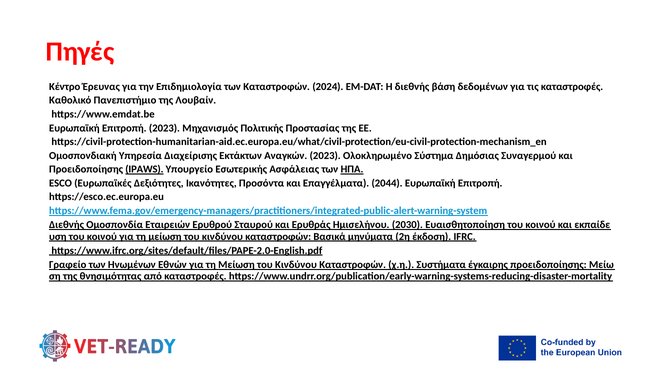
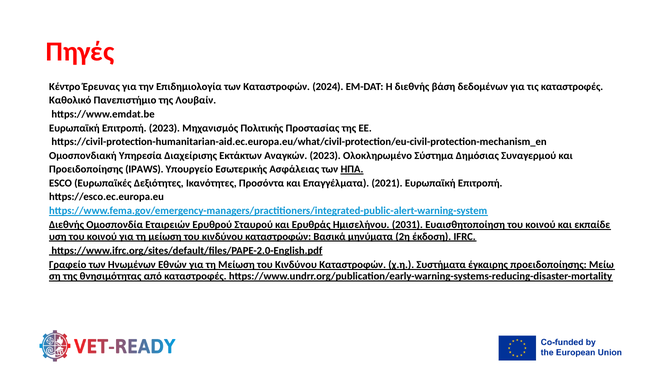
IPAWS underline: present -> none
2044: 2044 -> 2021
2030: 2030 -> 2031
